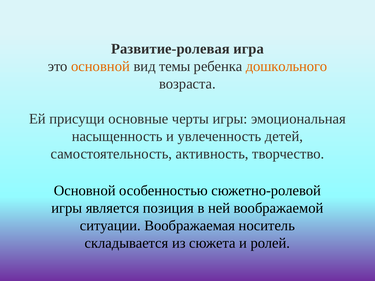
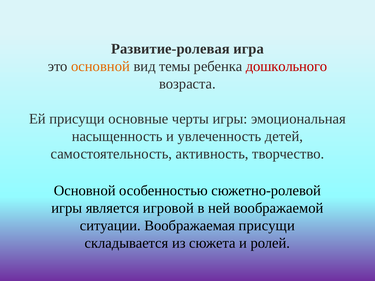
дошкольного colour: orange -> red
позиция: позиция -> игровой
Воображаемая носитель: носитель -> присущи
